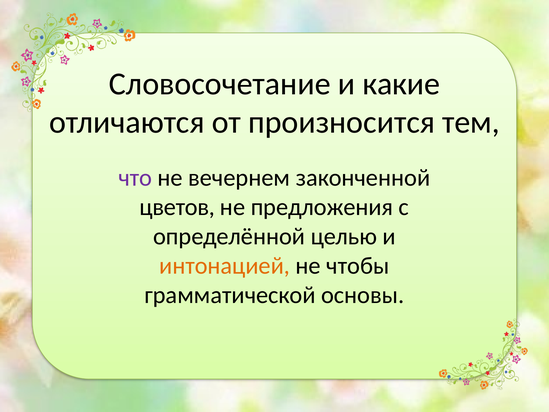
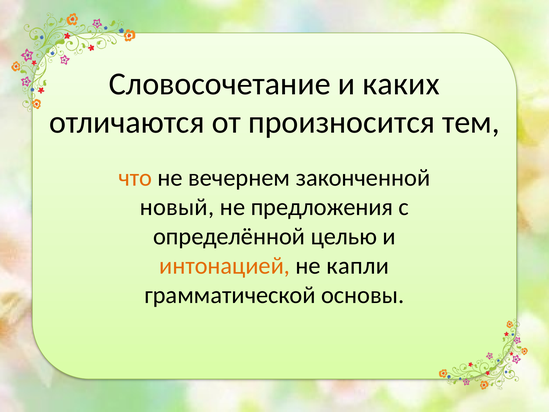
какие: какие -> каких
что colour: purple -> orange
цветов: цветов -> новый
чтобы: чтобы -> капли
